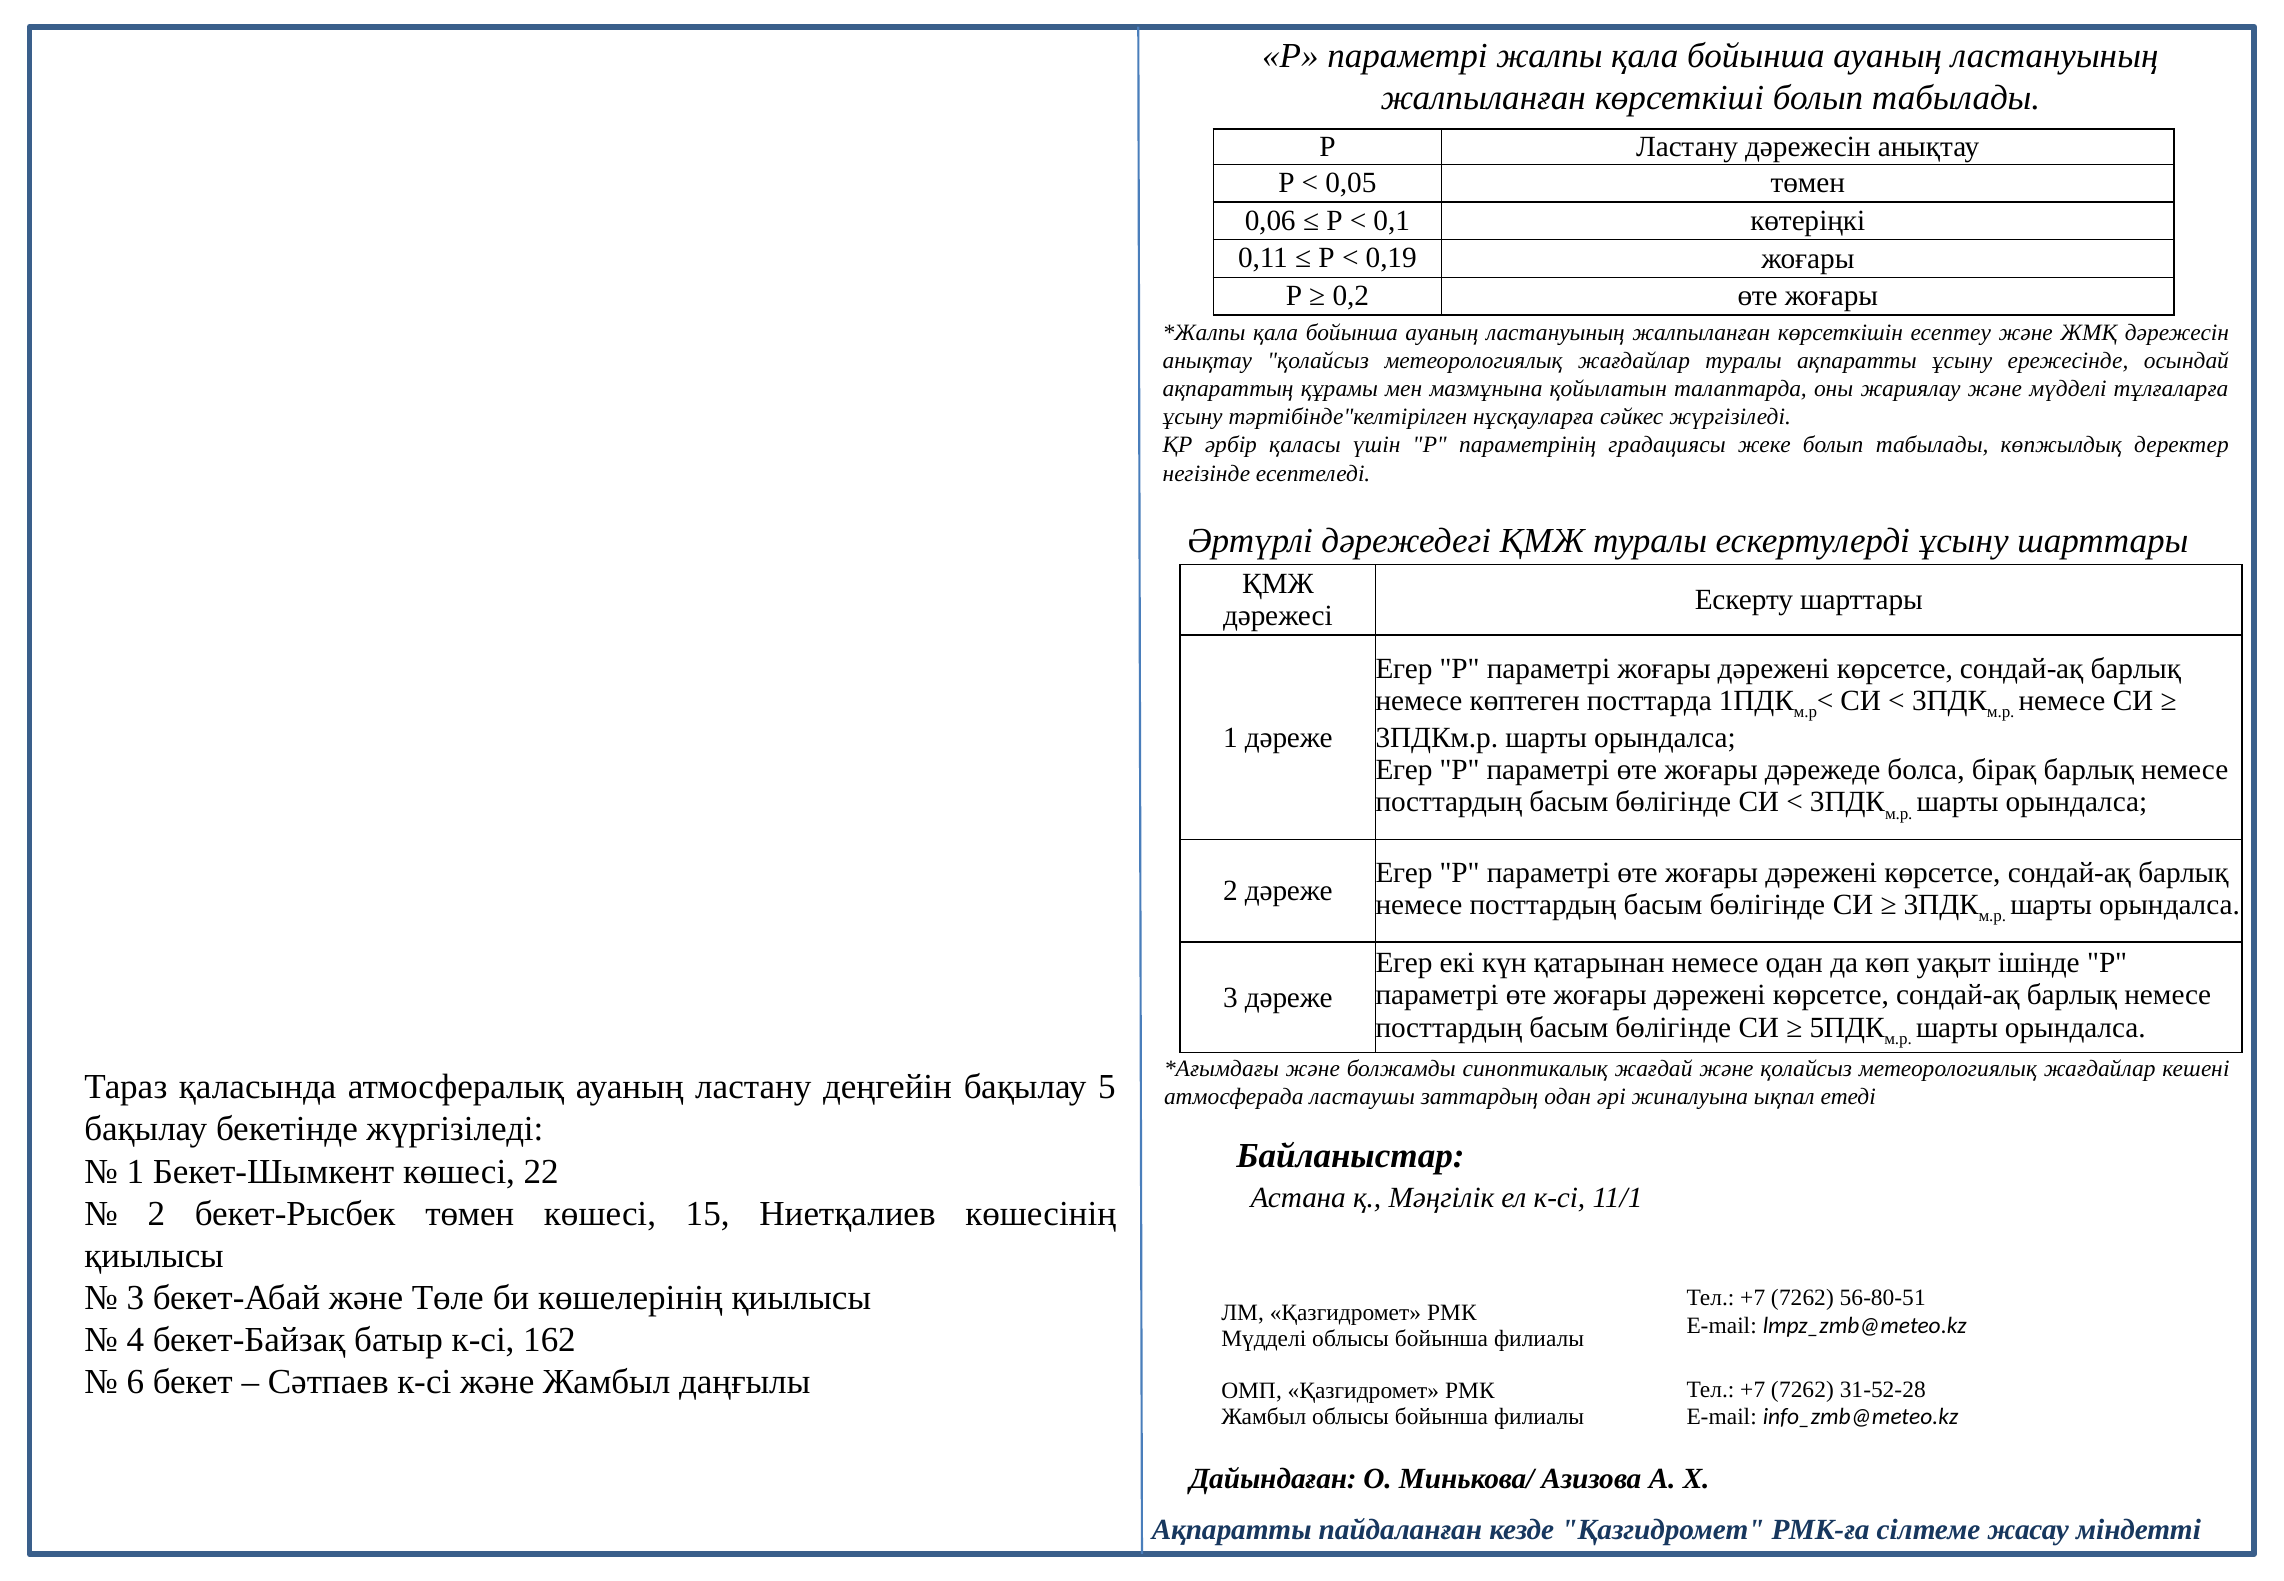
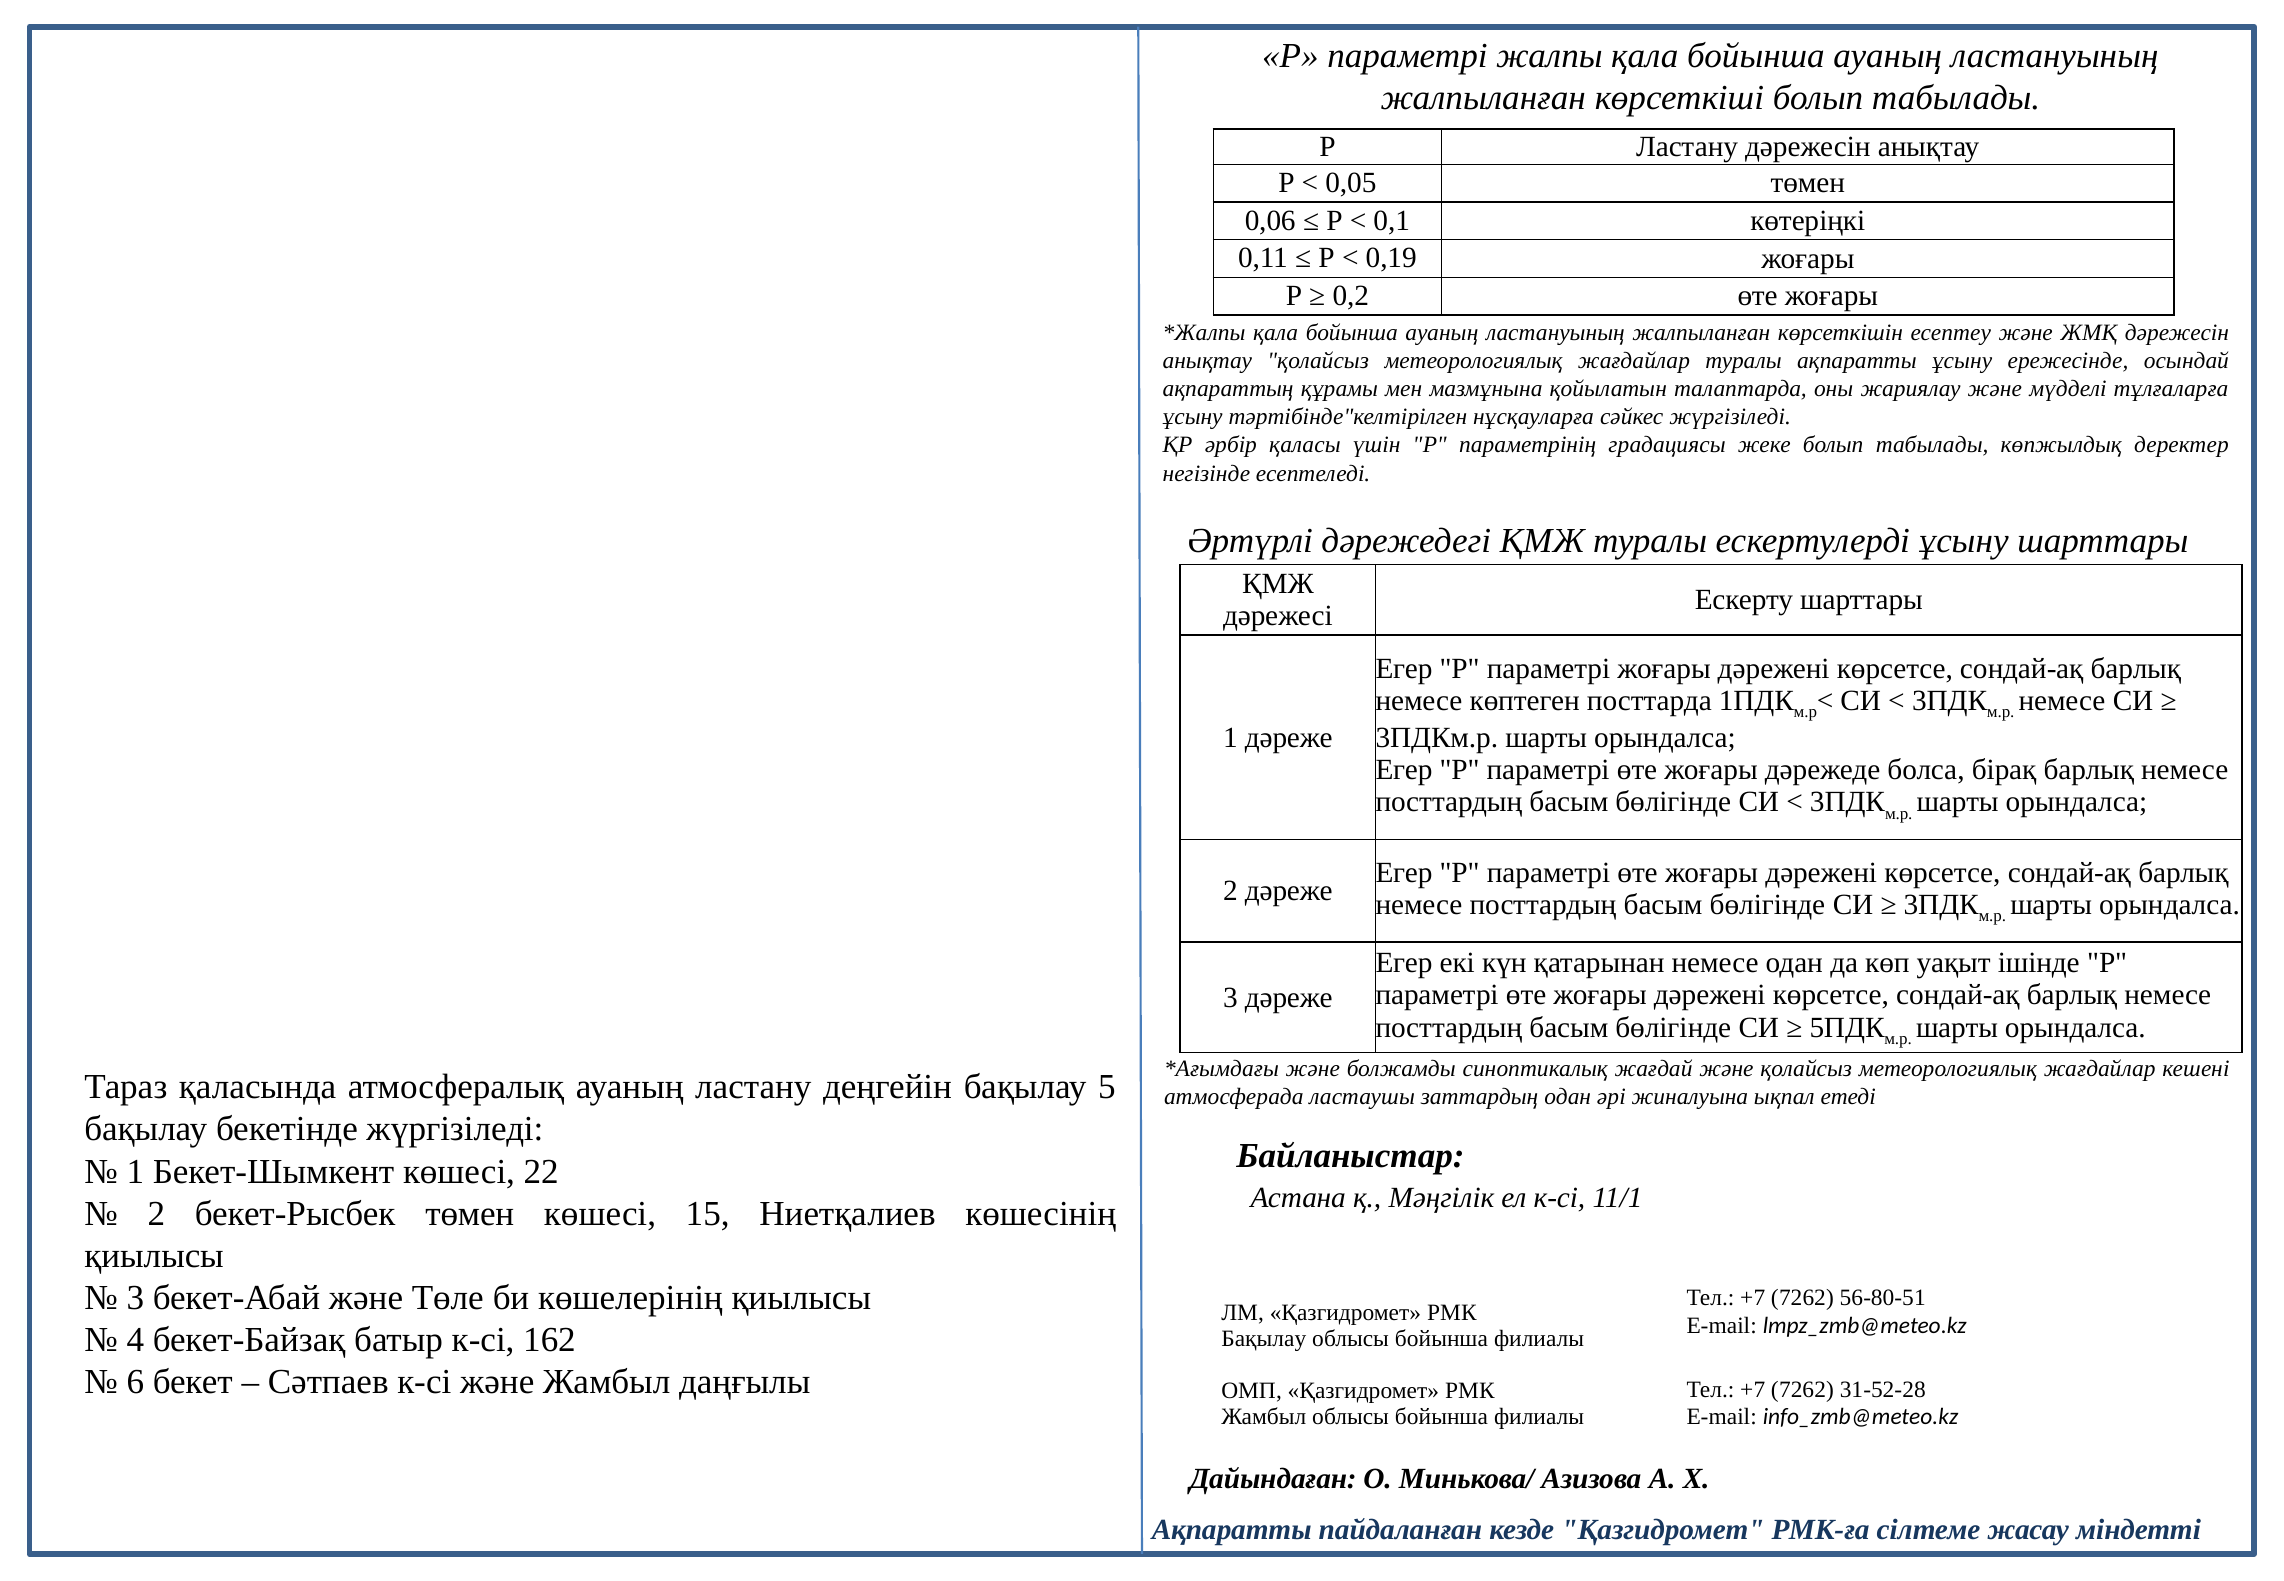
Мүдделі at (1264, 1339): Мүдделі -> Бақылау
